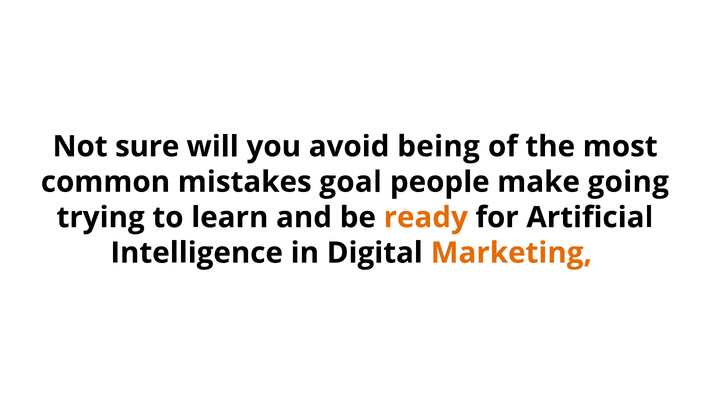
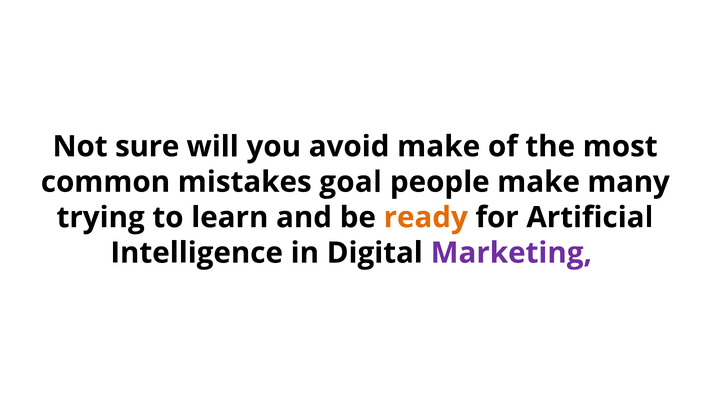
avoid being: being -> make
going: going -> many
Marketing colour: orange -> purple
